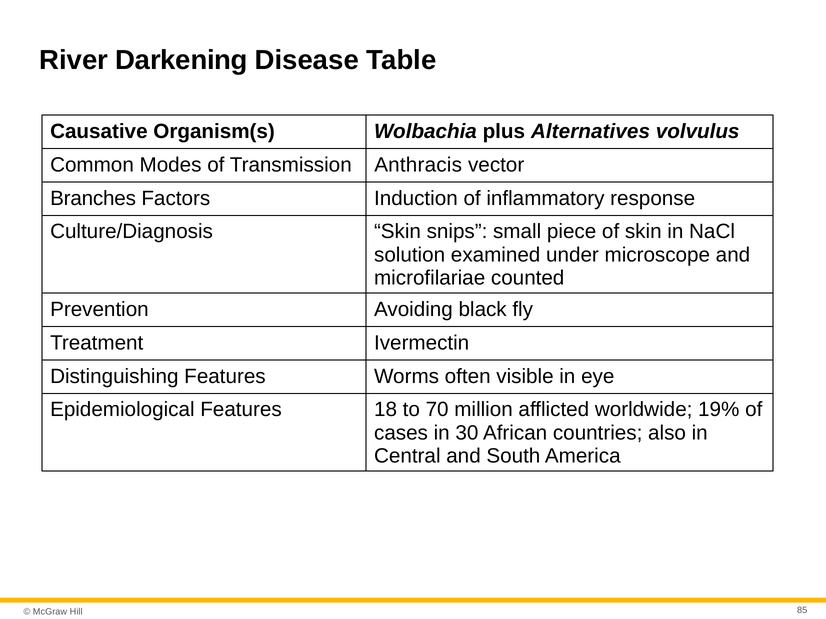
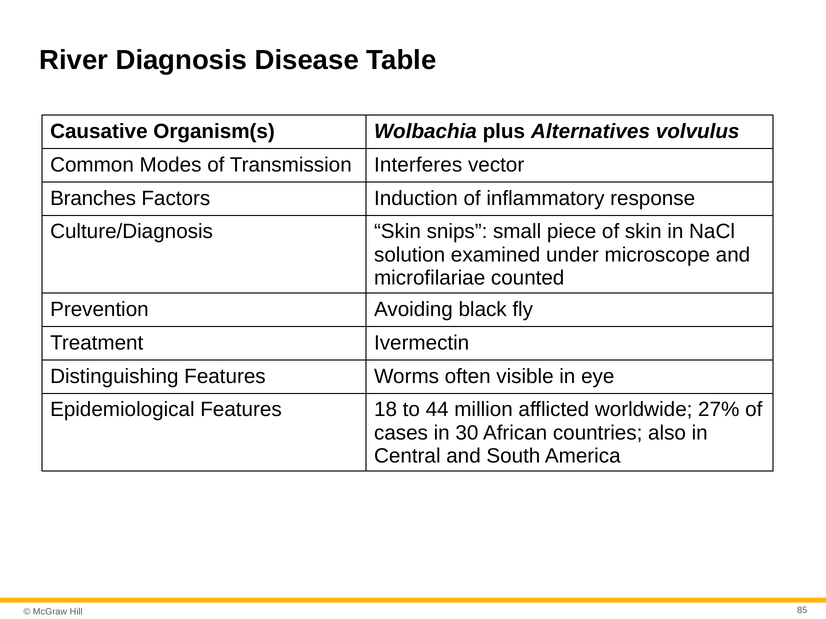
Darkening: Darkening -> Diagnosis
Anthracis: Anthracis -> Interferes
70: 70 -> 44
19%: 19% -> 27%
